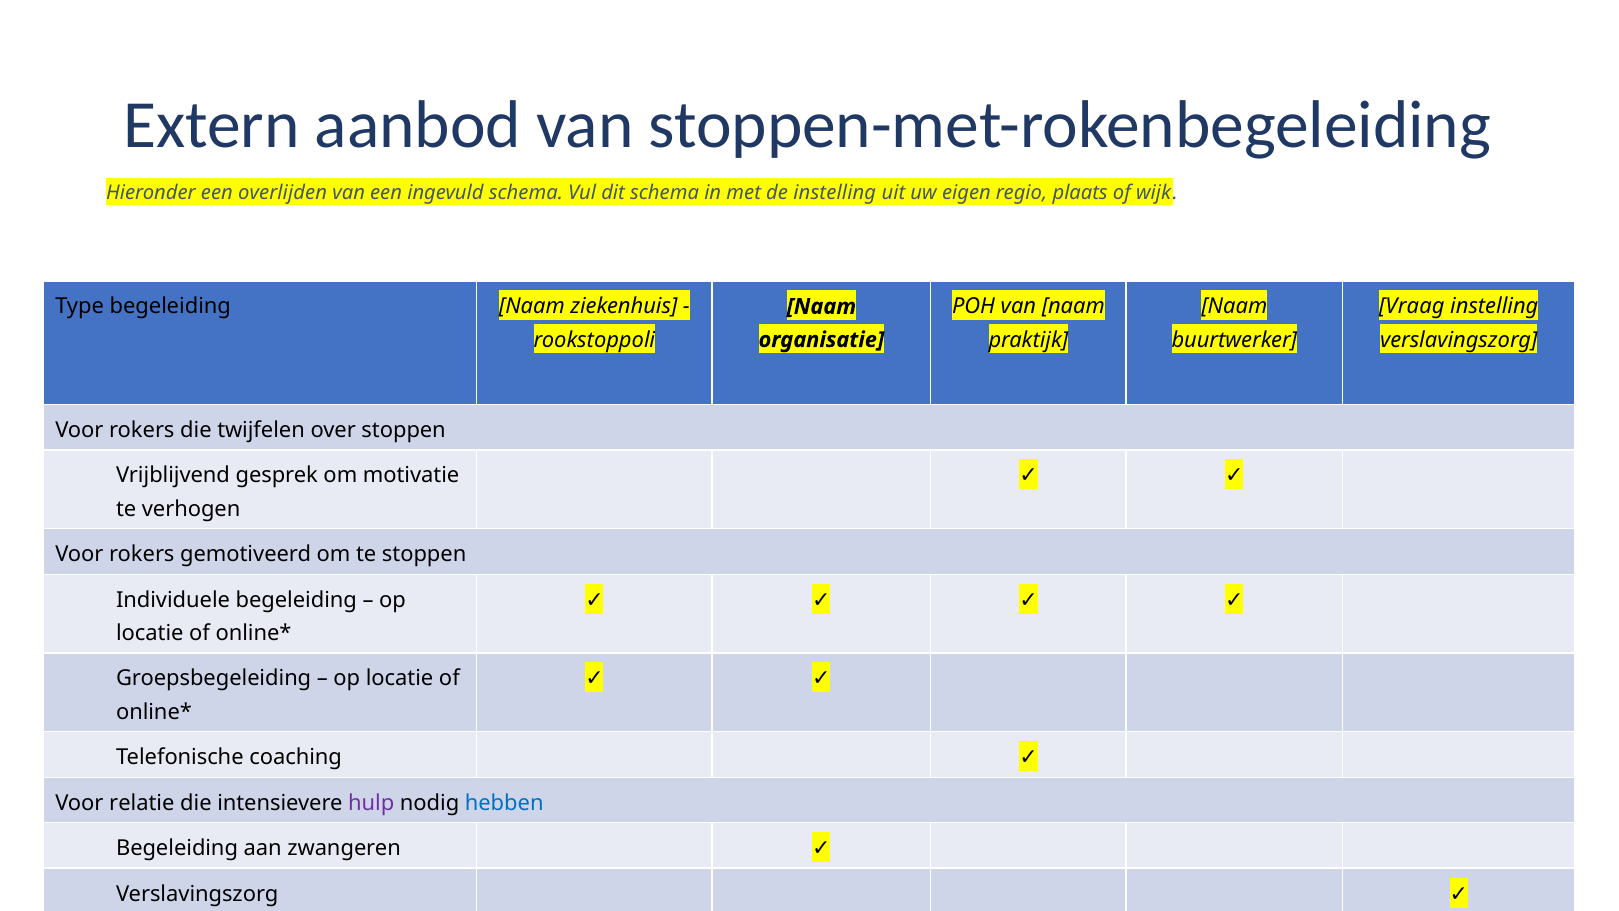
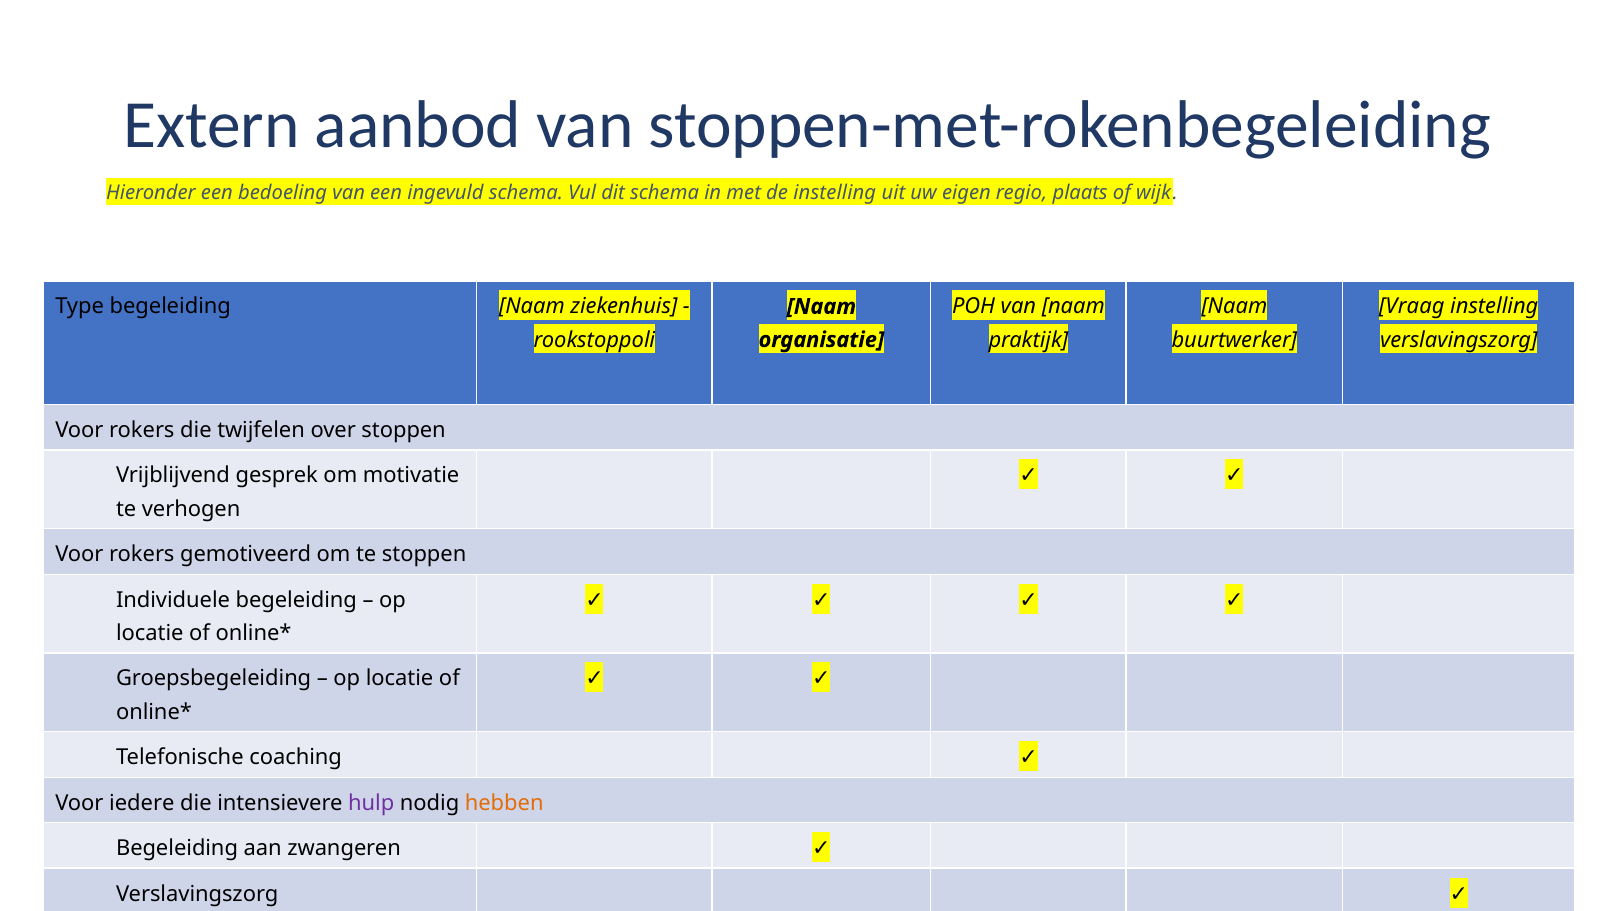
overlijden: overlijden -> bedoeling
relatie: relatie -> iedere
hebben colour: blue -> orange
